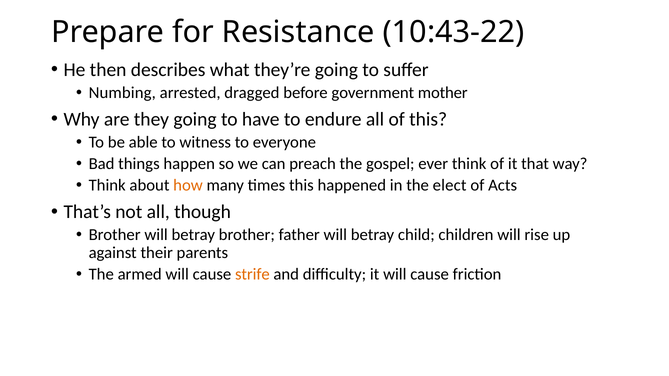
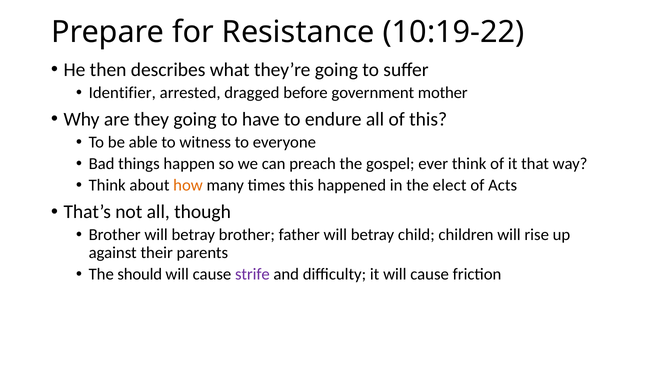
10:43-22: 10:43-22 -> 10:19-22
Numbing: Numbing -> Identifier
armed: armed -> should
strife colour: orange -> purple
